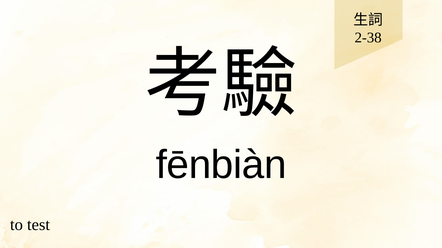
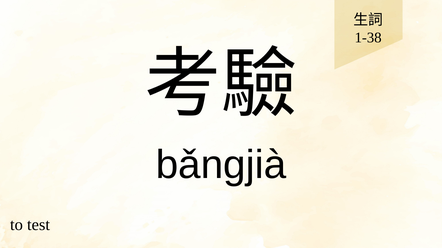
2-38: 2-38 -> 1-38
fēnbiàn: fēnbiàn -> bǎngjià
